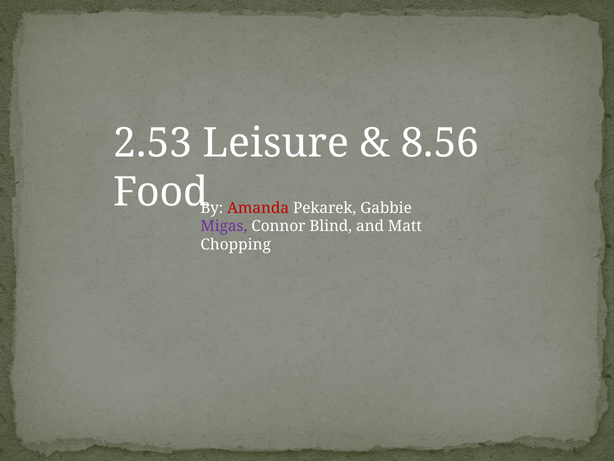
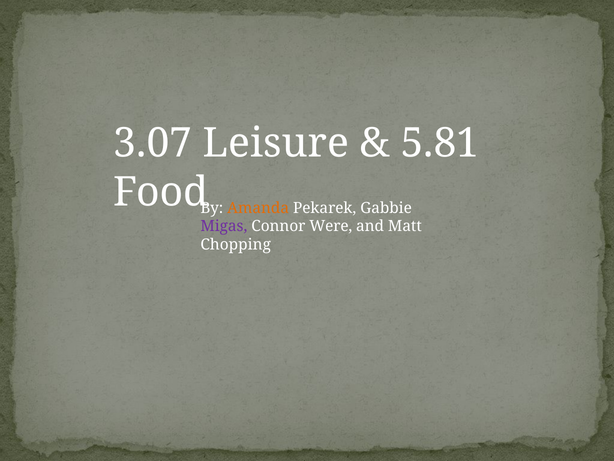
2.53: 2.53 -> 3.07
8.56: 8.56 -> 5.81
Amanda colour: red -> orange
Blind: Blind -> Were
